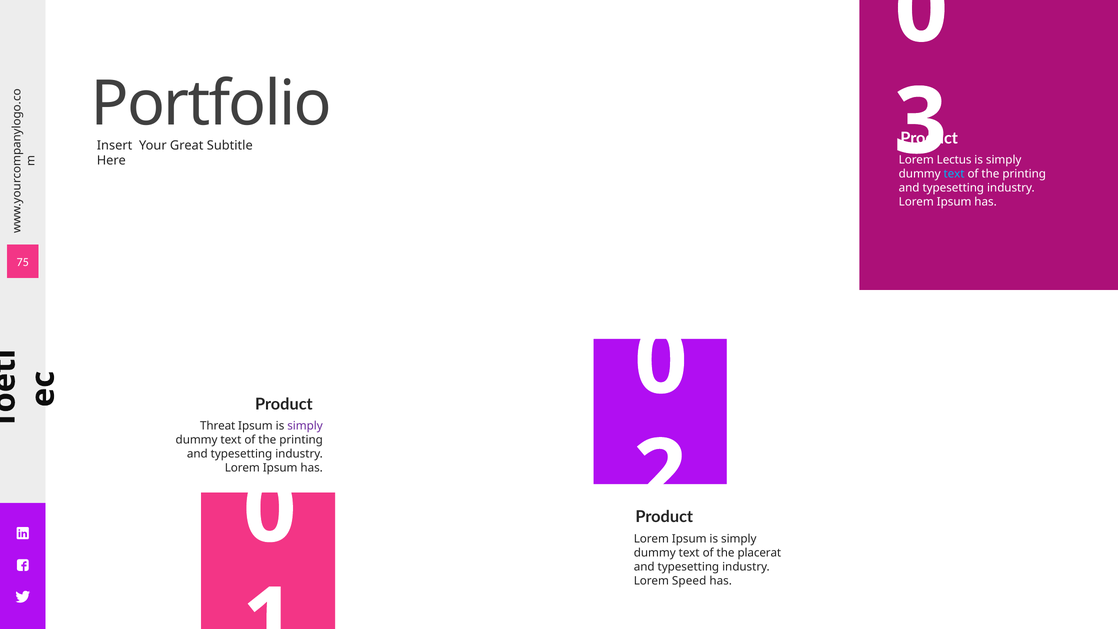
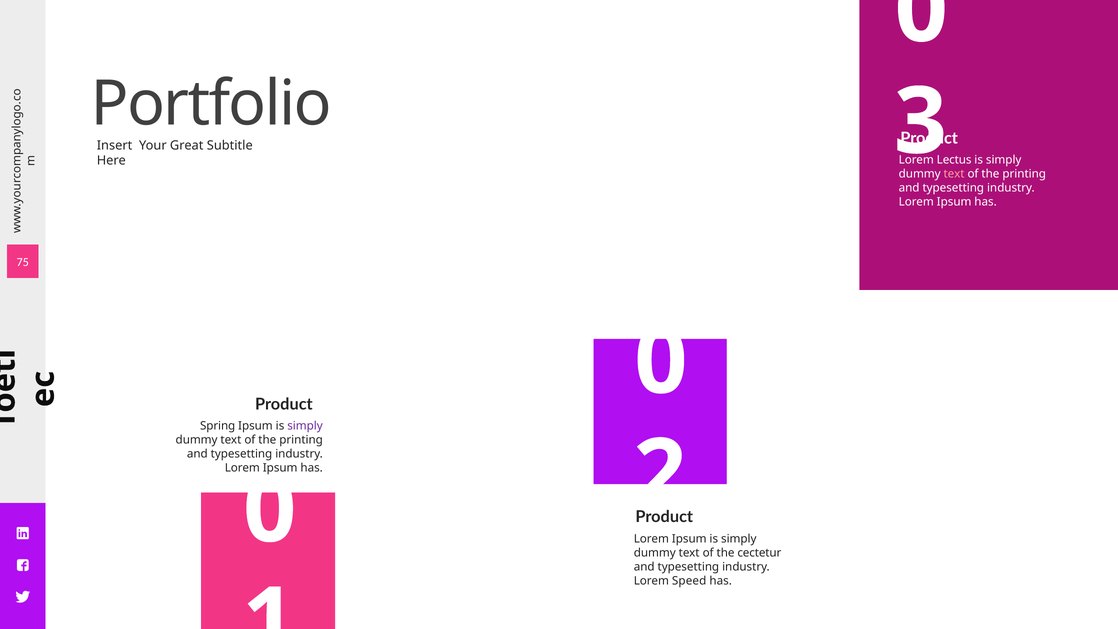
text at (954, 174) colour: light blue -> pink
Threat: Threat -> Spring
placerat: placerat -> cectetur
